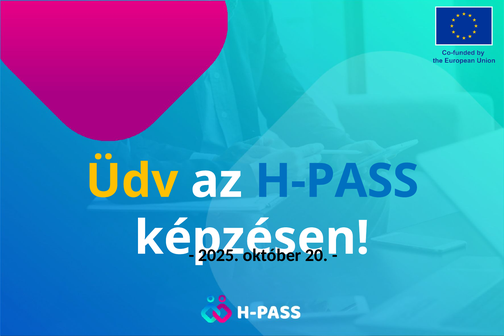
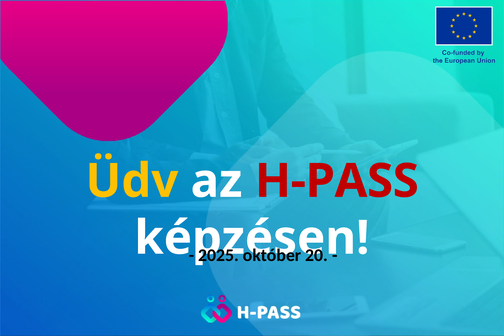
H-PASS colour: blue -> red
